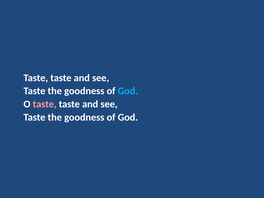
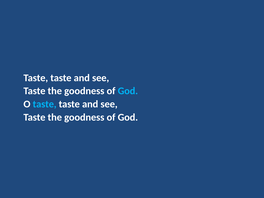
taste at (45, 104) colour: pink -> light blue
